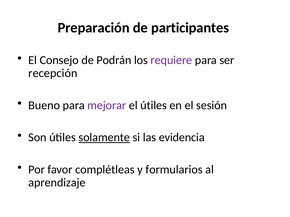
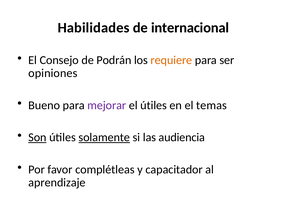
Preparación: Preparación -> Habilidades
participantes: participantes -> internacional
requiere colour: purple -> orange
recepción: recepción -> opiniones
sesión: sesión -> temas
Son underline: none -> present
evidencia: evidencia -> audiencia
formularios: formularios -> capacitador
